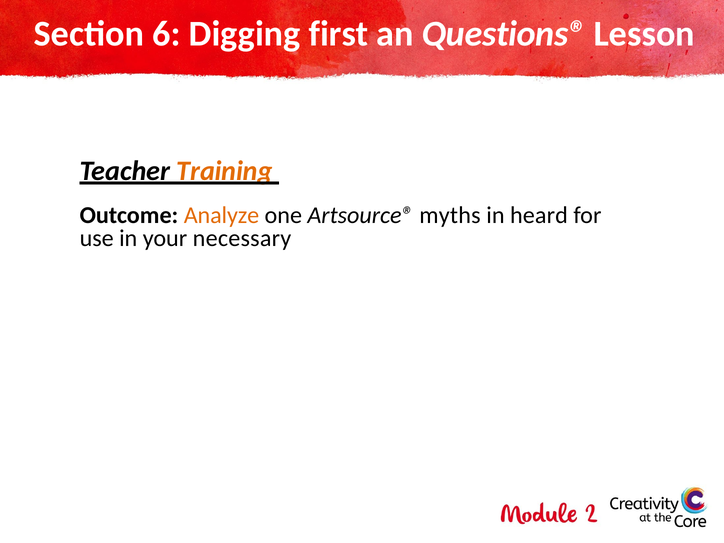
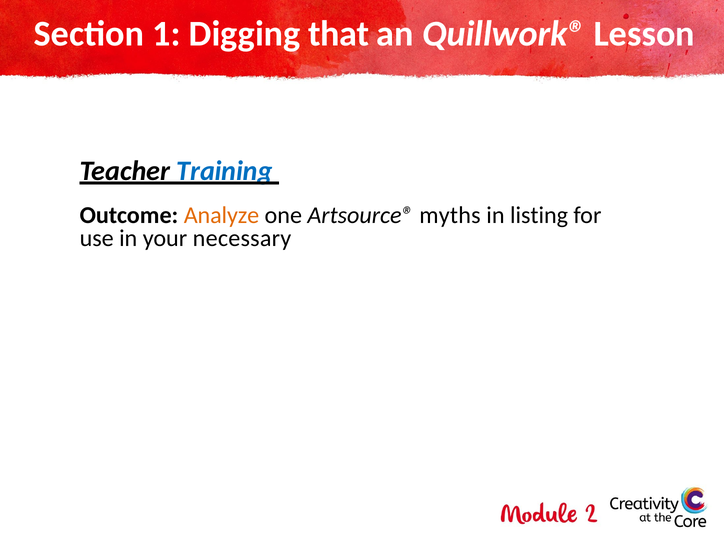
6: 6 -> 1
first: first -> that
Questions®: Questions® -> Quillwork®
Training colour: orange -> blue
heard: heard -> listing
